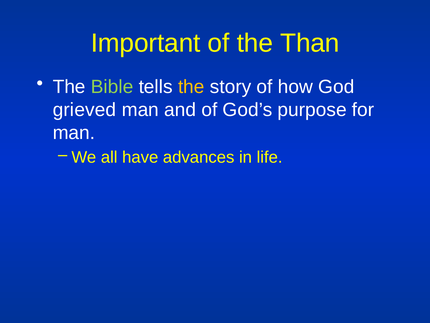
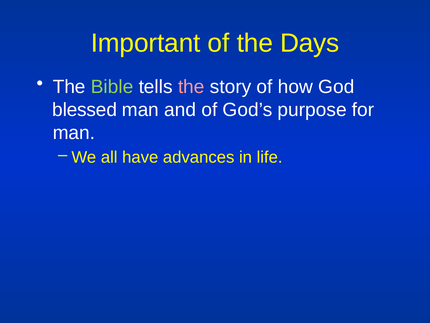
Than: Than -> Days
the at (191, 87) colour: yellow -> pink
grieved: grieved -> blessed
